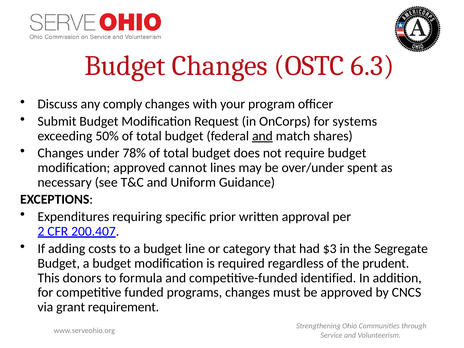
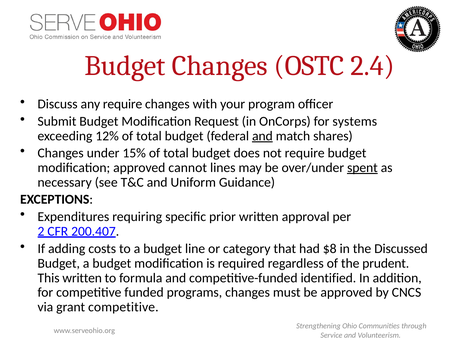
6.3: 6.3 -> 2.4
any comply: comply -> require
50%: 50% -> 12%
78%: 78% -> 15%
spent underline: none -> present
$3: $3 -> $8
Segregate: Segregate -> Discussed
This donors: donors -> written
grant requirement: requirement -> competitive
